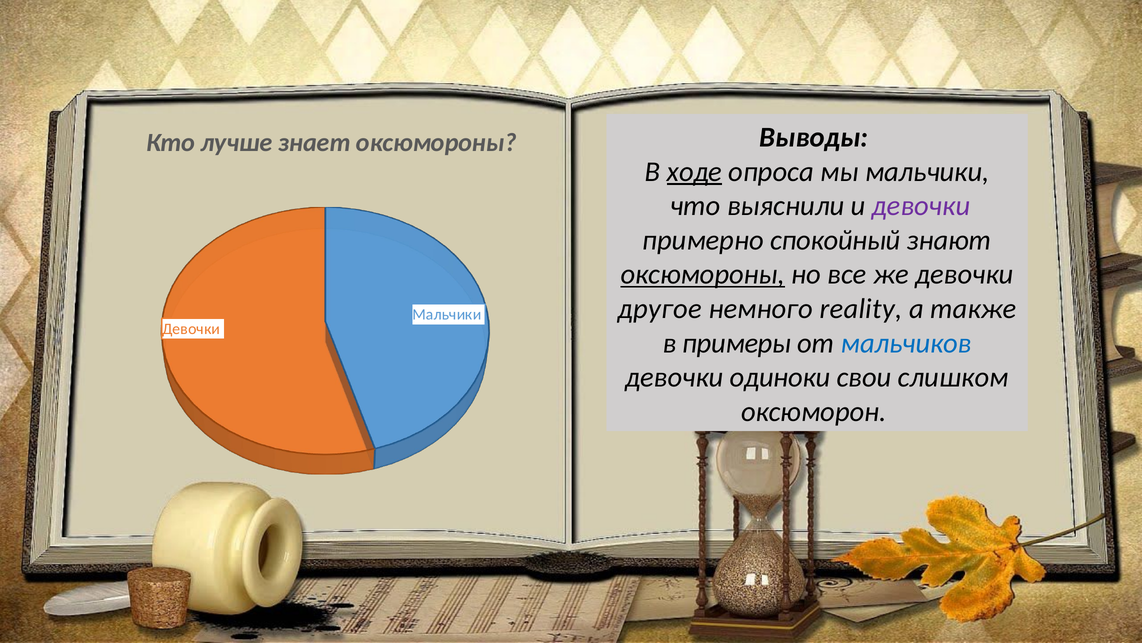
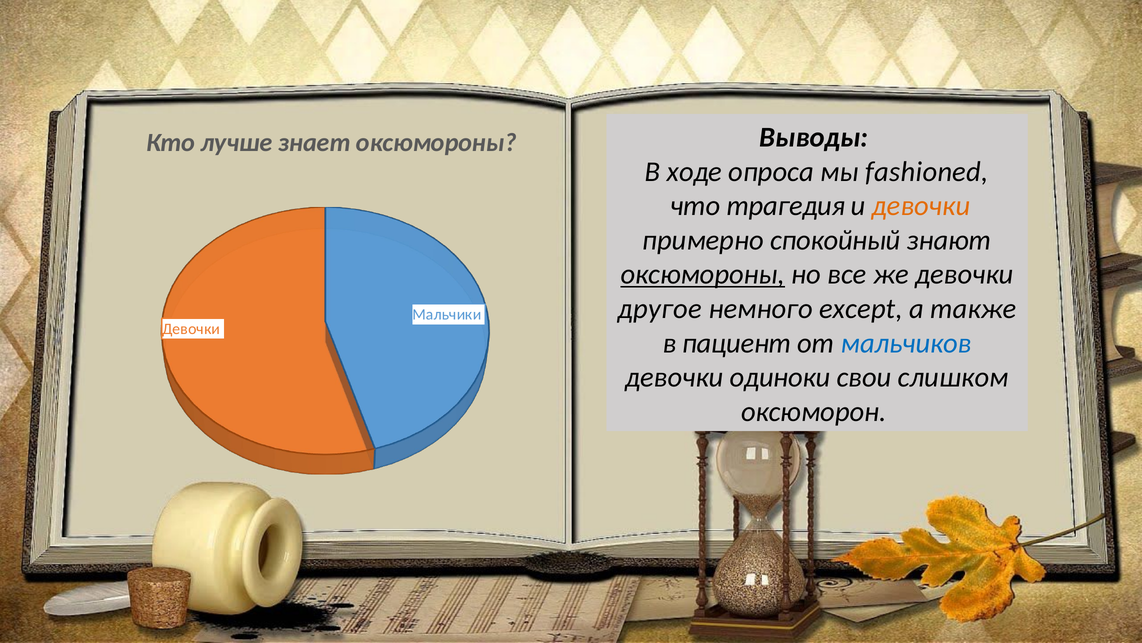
ходе underline: present -> none
мы мальчики: мальчики -> fashioned
выяснили: выяснили -> трагедия
девочки at (921, 206) colour: purple -> orange
reality: reality -> except
примеры: примеры -> пациент
